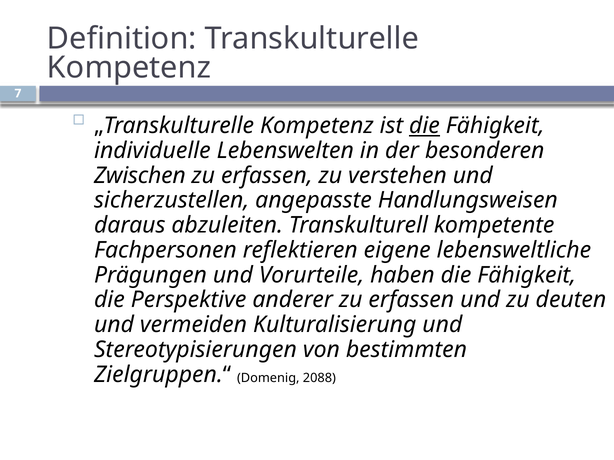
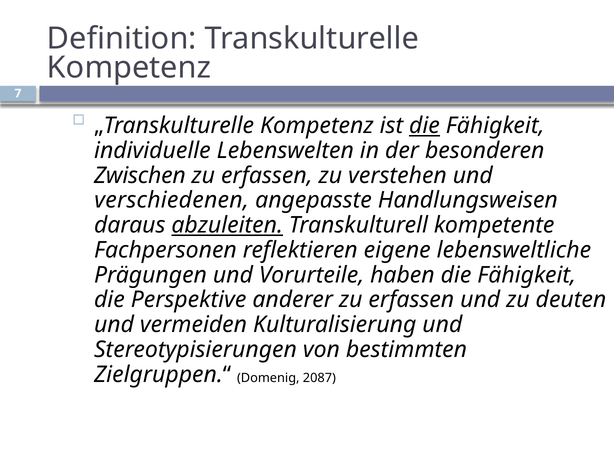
sicherzustellen: sicherzustellen -> verschiedenen
abzuleiten underline: none -> present
2088: 2088 -> 2087
